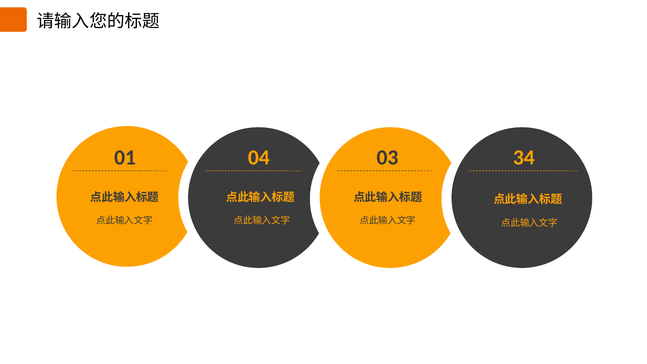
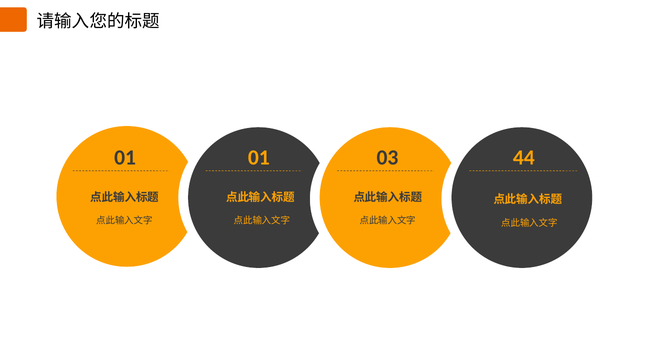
01 04: 04 -> 01
34: 34 -> 44
